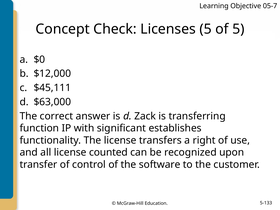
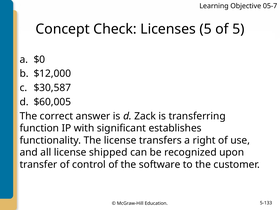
$45,111: $45,111 -> $30,587
$63,000: $63,000 -> $60,005
counted: counted -> shipped
